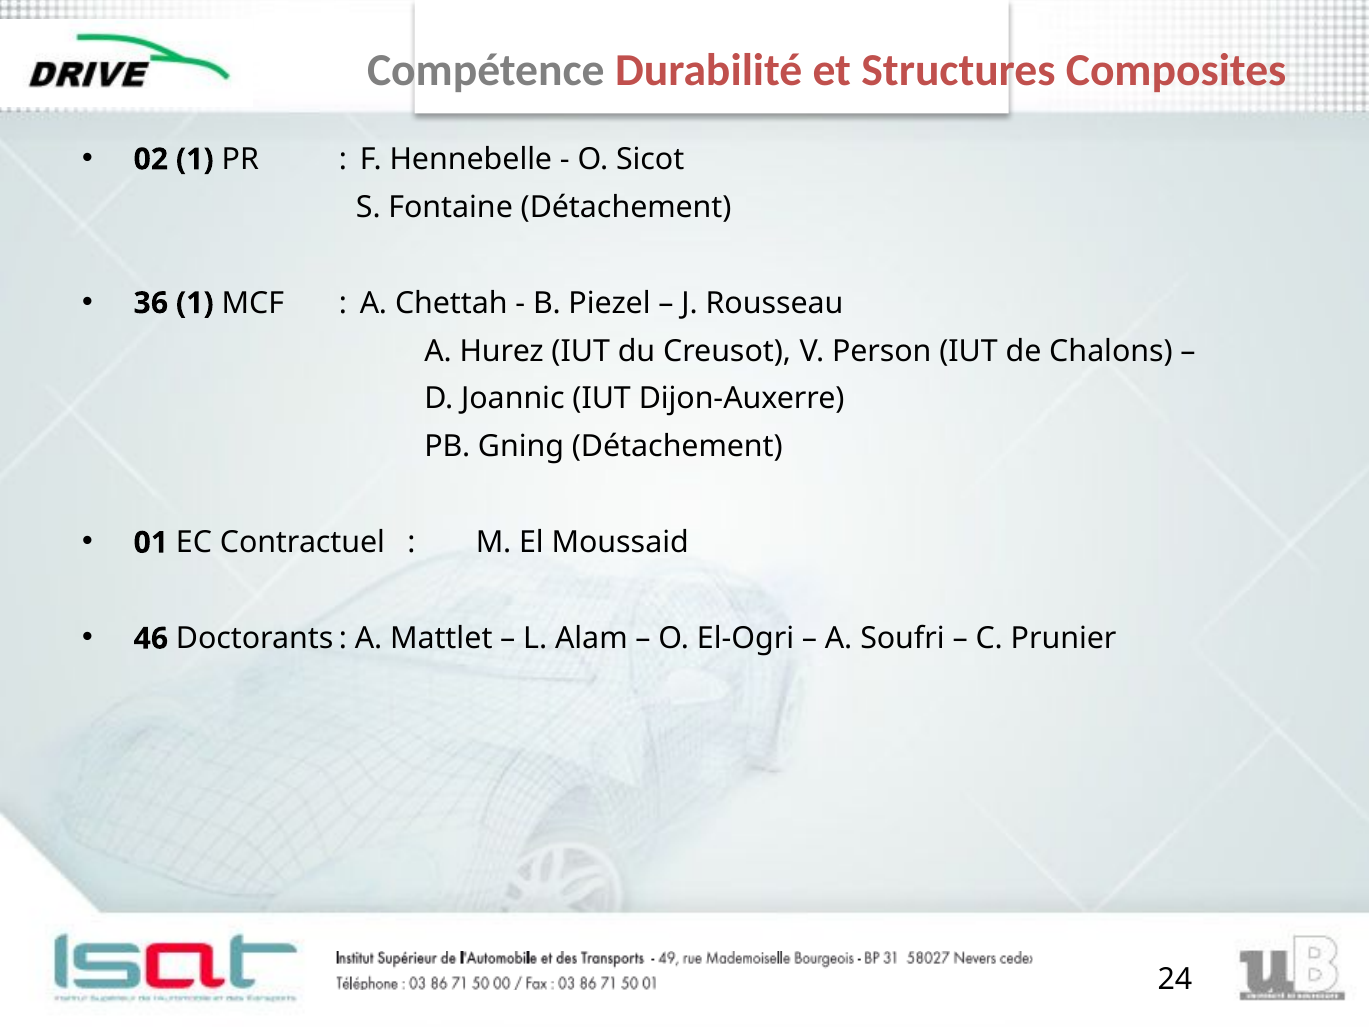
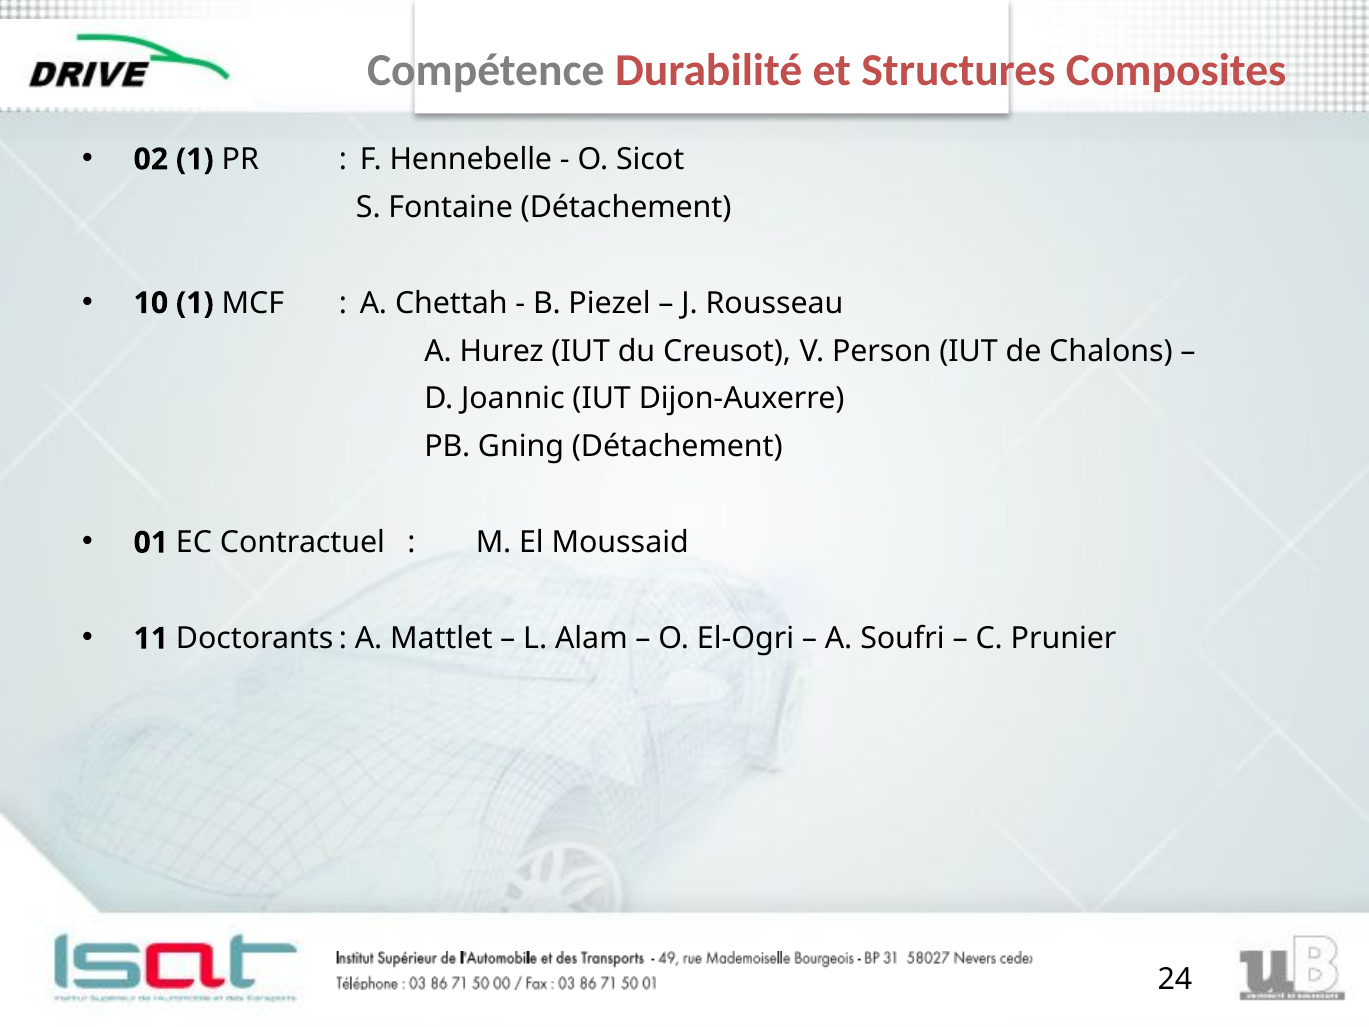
36: 36 -> 10
46: 46 -> 11
